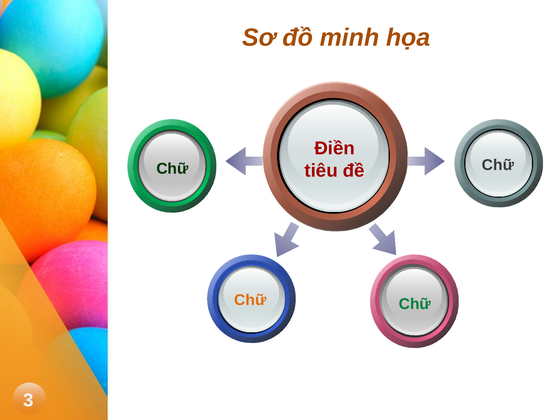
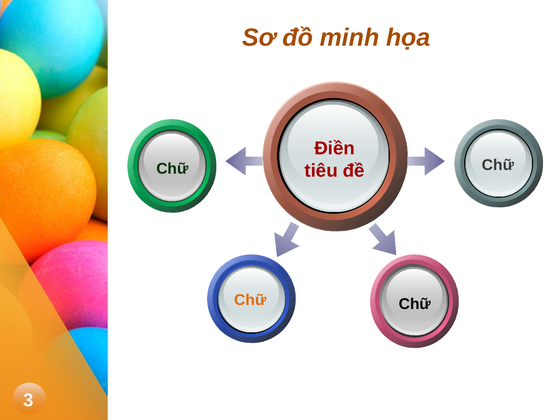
Chữ at (415, 304) colour: green -> black
